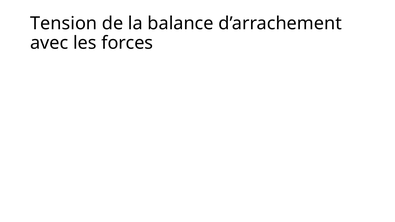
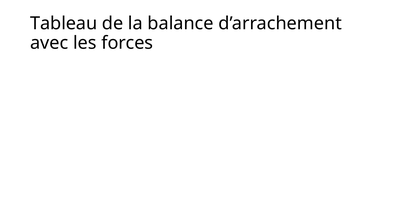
Tension: Tension -> Tableau
